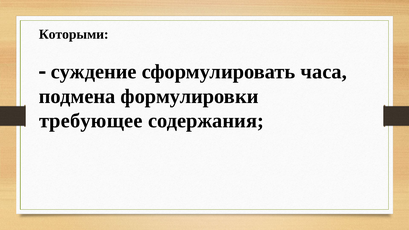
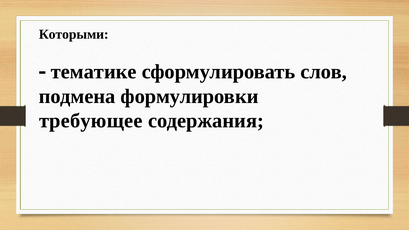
суждение: суждение -> тематике
часа: часа -> слов
